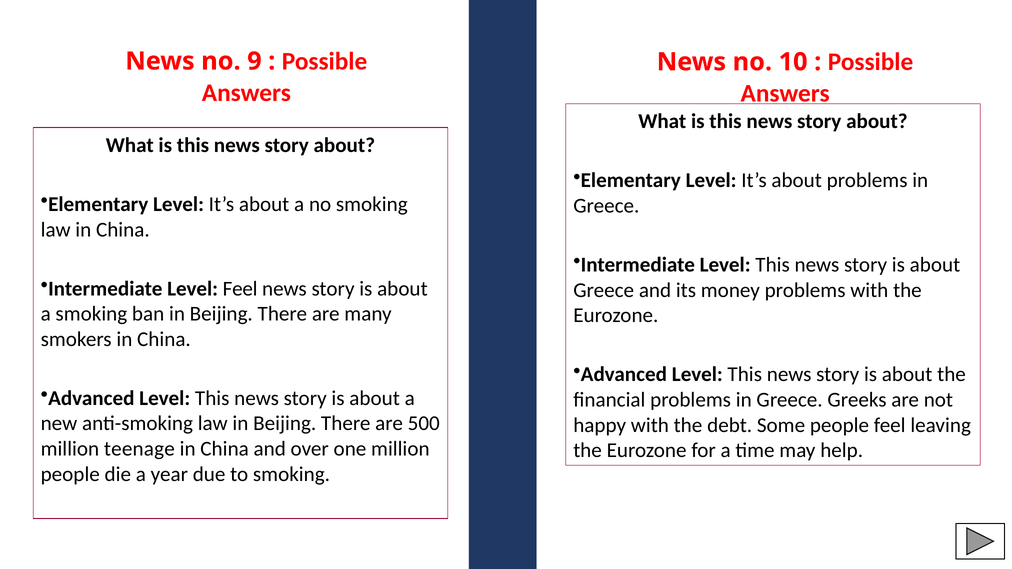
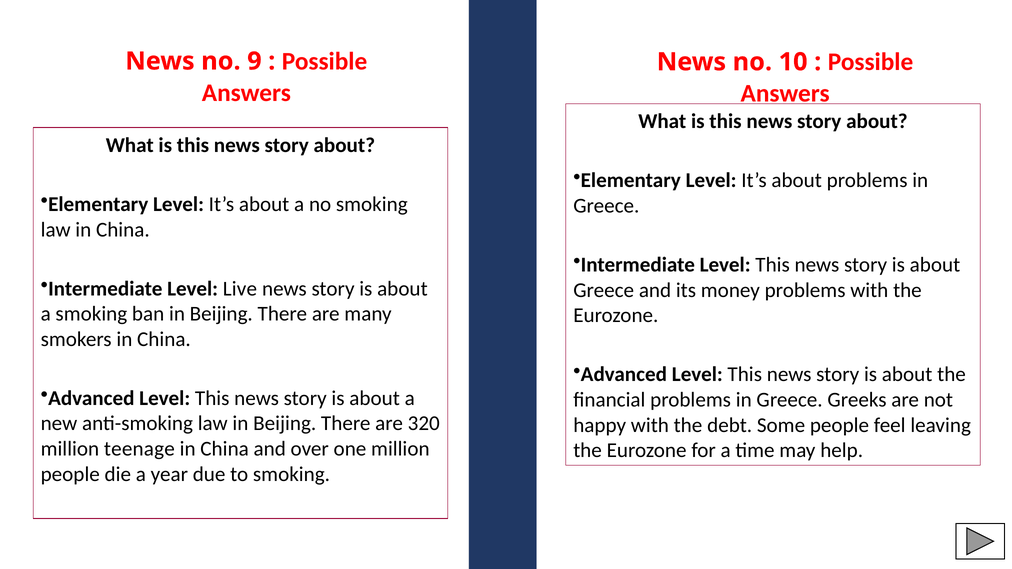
Level Feel: Feel -> Live
500: 500 -> 320
